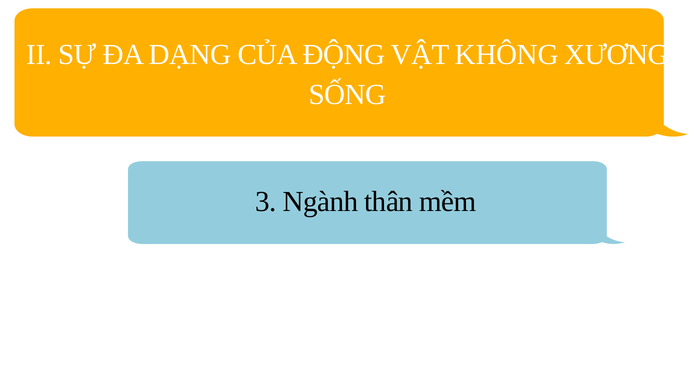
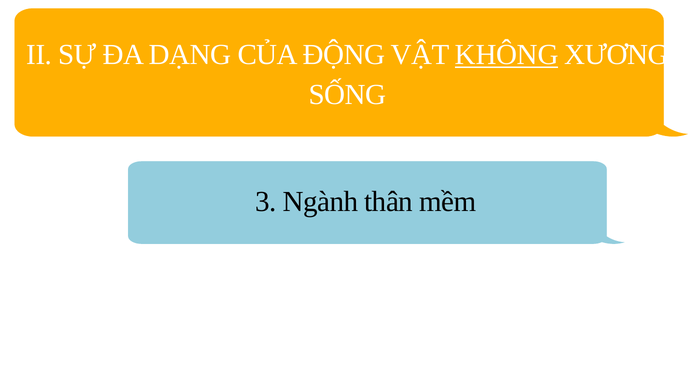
KHÔNG underline: none -> present
